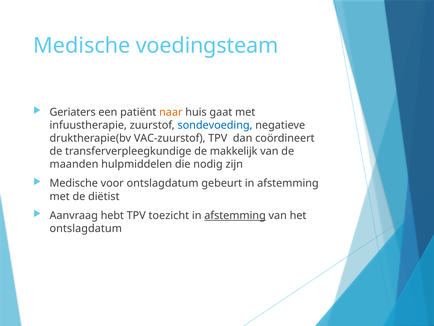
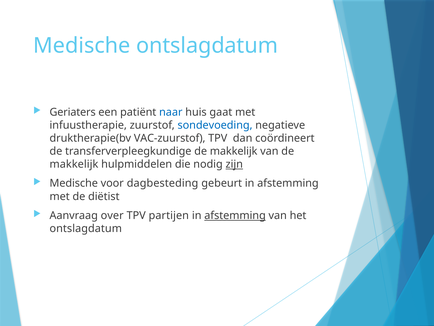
Medische voedingsteam: voedingsteam -> ontslagdatum
naar colour: orange -> blue
maanden at (74, 164): maanden -> makkelijk
zijn underline: none -> present
voor ontslagdatum: ontslagdatum -> dagbesteding
hebt: hebt -> over
toezicht: toezicht -> partijen
